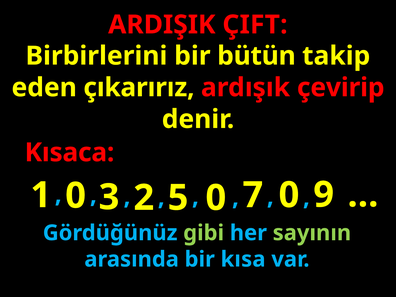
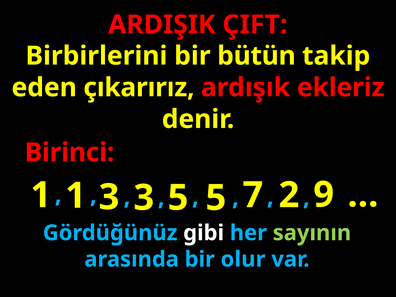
çevirip: çevirip -> ekleriz
Kısaca: Kısaca -> Birinci
1 0: 0 -> 1
3 2: 2 -> 3
5 0: 0 -> 5
7 0: 0 -> 2
gibi colour: light green -> white
kısa: kısa -> olur
